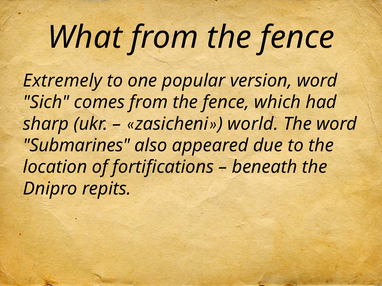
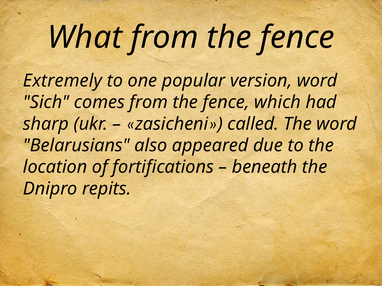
world: world -> called
Submarines: Submarines -> Belarusians
